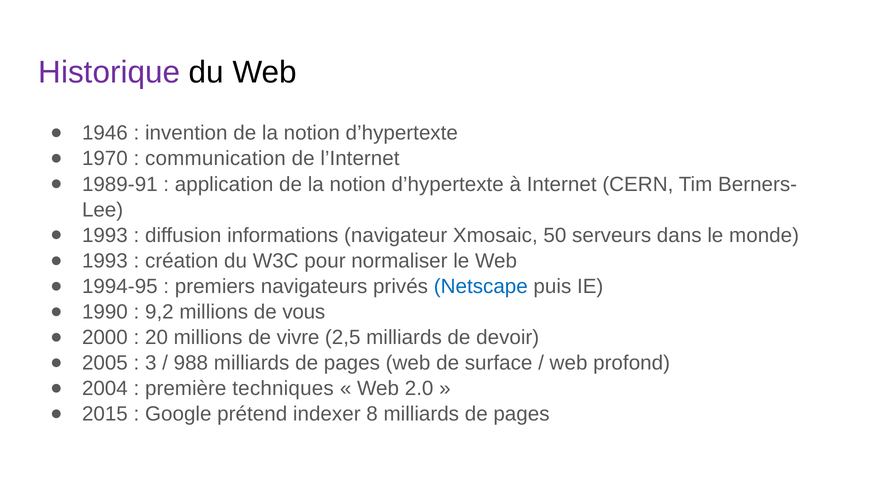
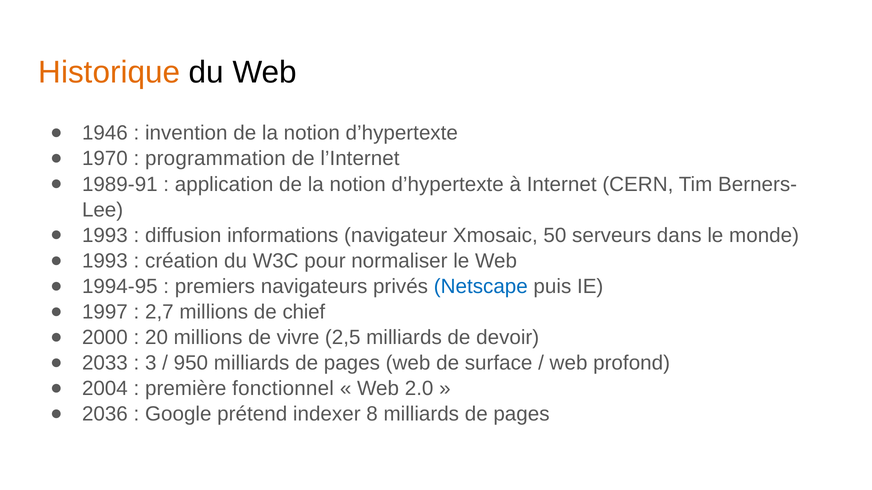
Historique colour: purple -> orange
communication: communication -> programmation
1990: 1990 -> 1997
9,2: 9,2 -> 2,7
vous: vous -> chief
2005: 2005 -> 2033
988: 988 -> 950
techniques: techniques -> fonctionnel
2015: 2015 -> 2036
